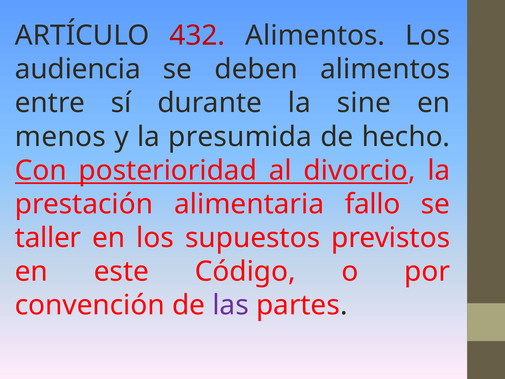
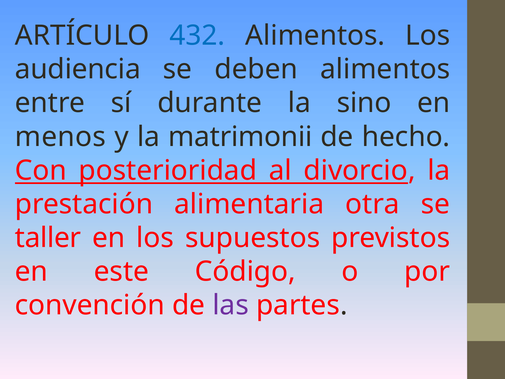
432 colour: red -> blue
sine: sine -> sino
presumida: presumida -> matrimonii
fallo: fallo -> otra
